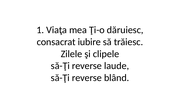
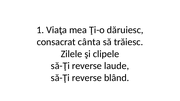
iubire: iubire -> cânta
